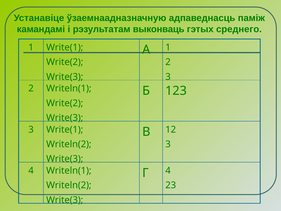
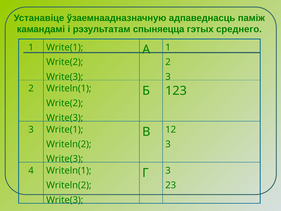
выконваць: выконваць -> спыняецца
Г 4: 4 -> 3
